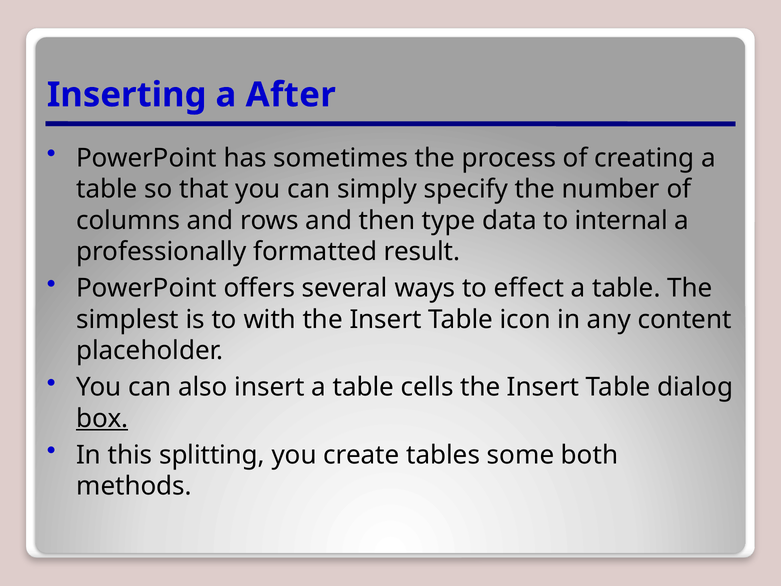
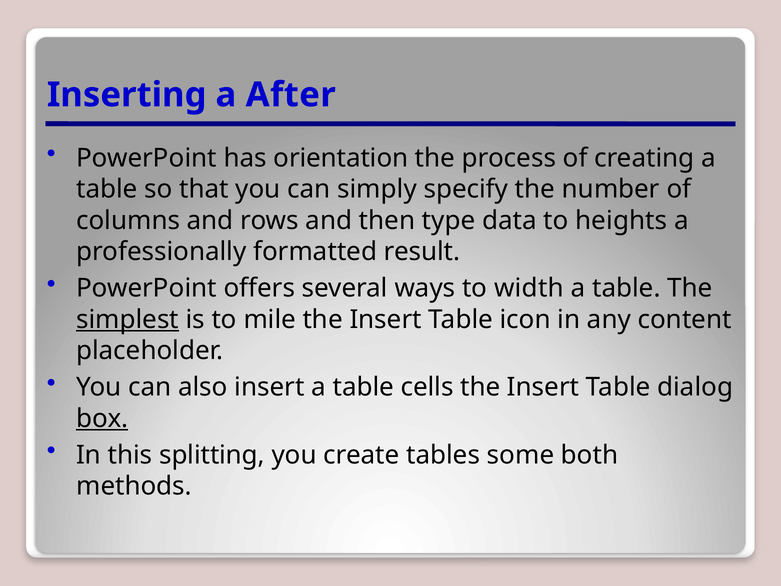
sometimes: sometimes -> orientation
internal: internal -> heights
effect: effect -> width
simplest underline: none -> present
with: with -> mile
